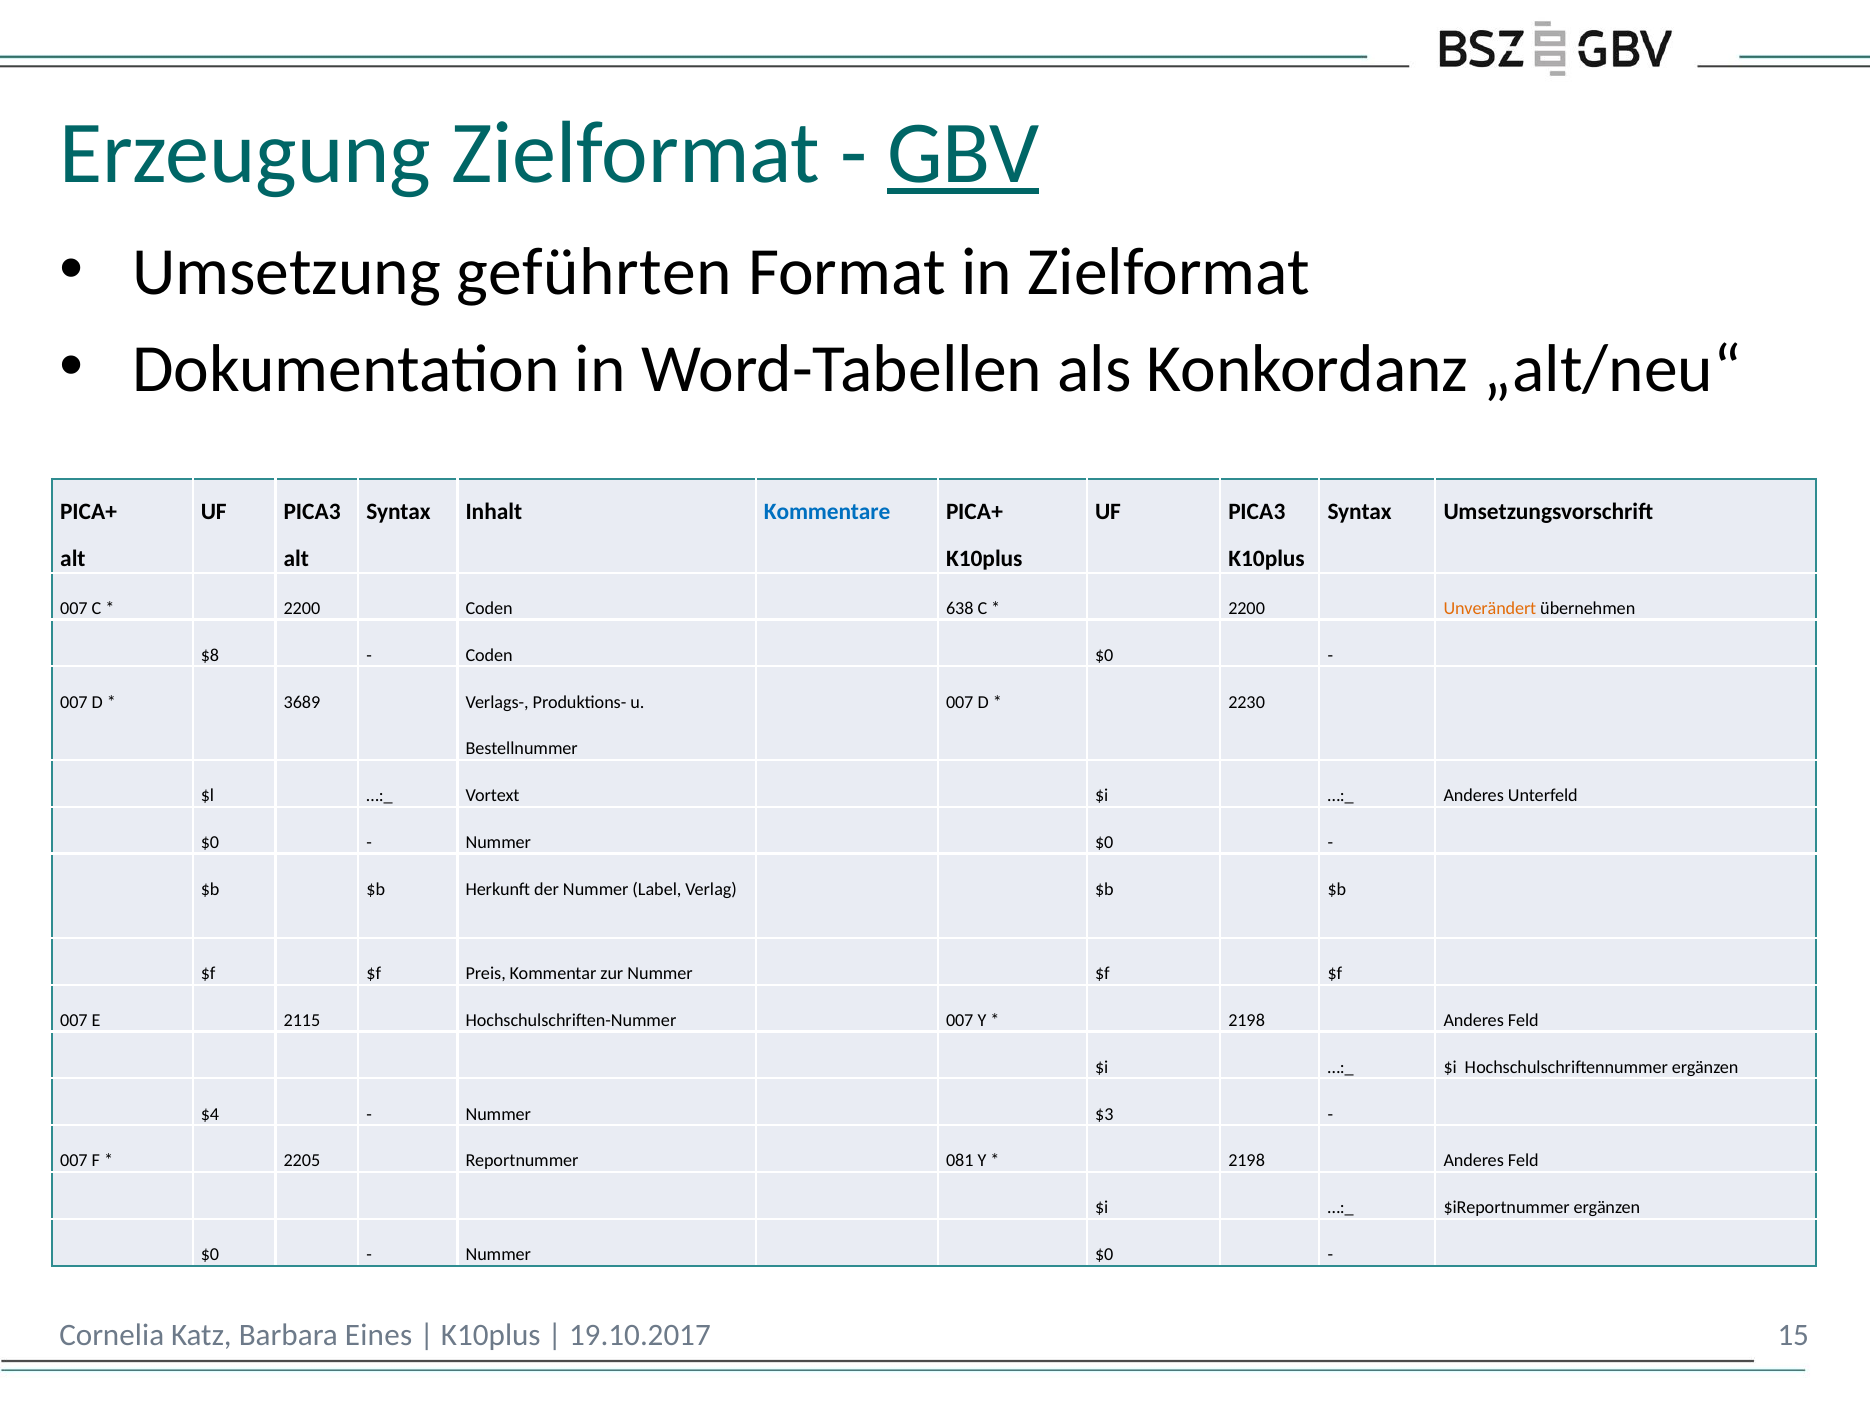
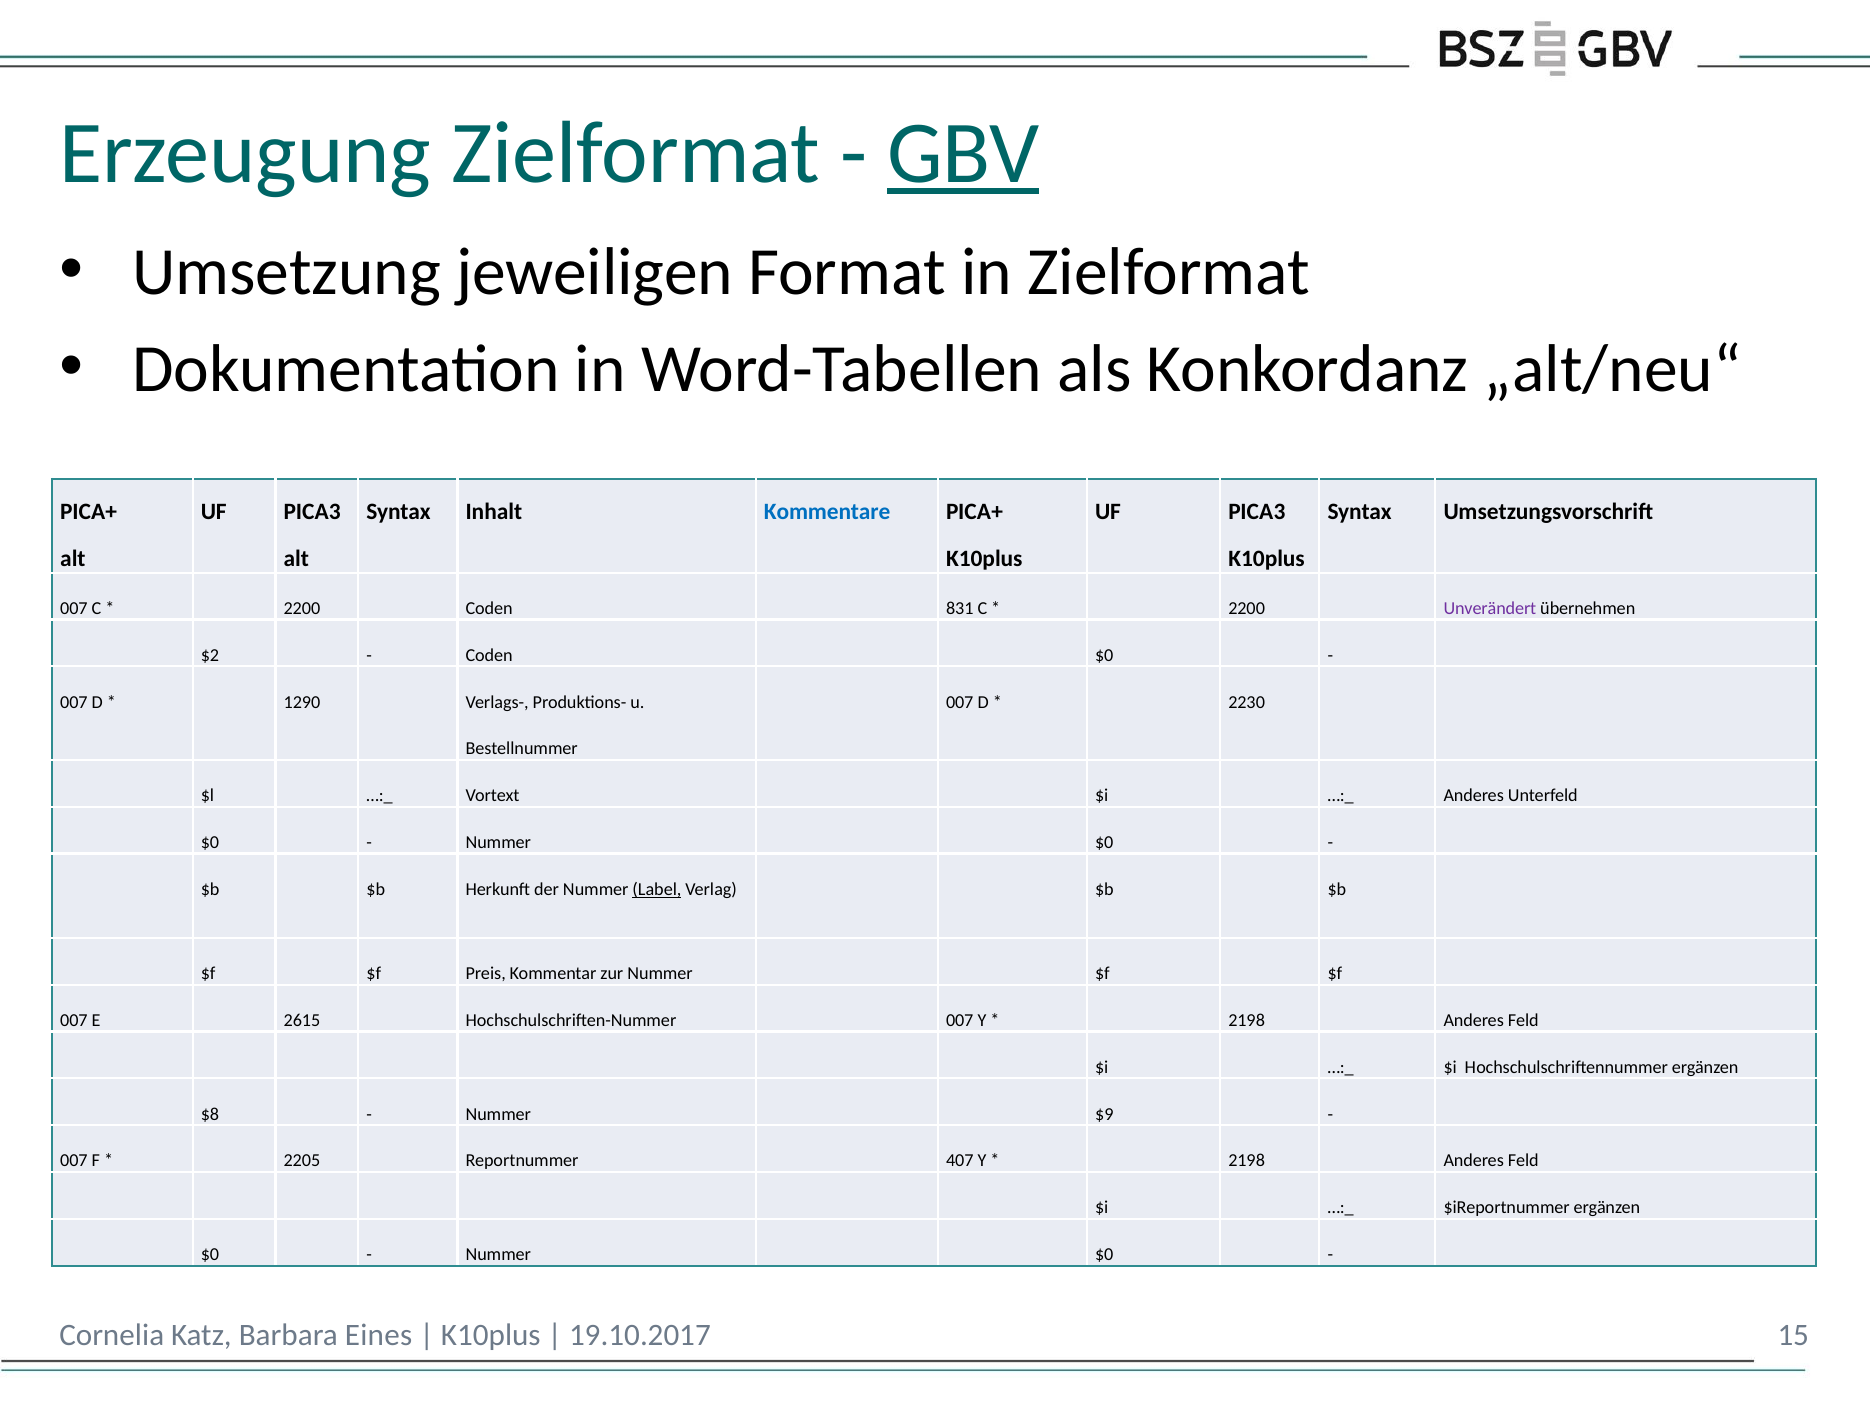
geführten: geführten -> jeweiligen
638: 638 -> 831
Unverändert colour: orange -> purple
$8: $8 -> $2
3689: 3689 -> 1290
Label underline: none -> present
2115: 2115 -> 2615
$4: $4 -> $8
$3: $3 -> $9
081: 081 -> 407
